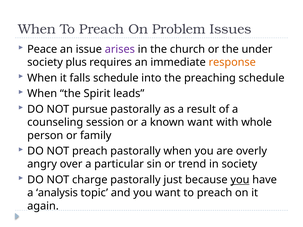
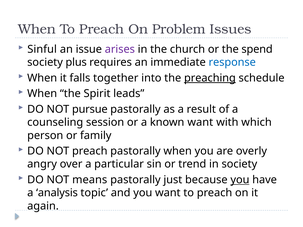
Peace: Peace -> Sinful
under: under -> spend
response colour: orange -> blue
falls schedule: schedule -> together
preaching underline: none -> present
whole: whole -> which
charge: charge -> means
